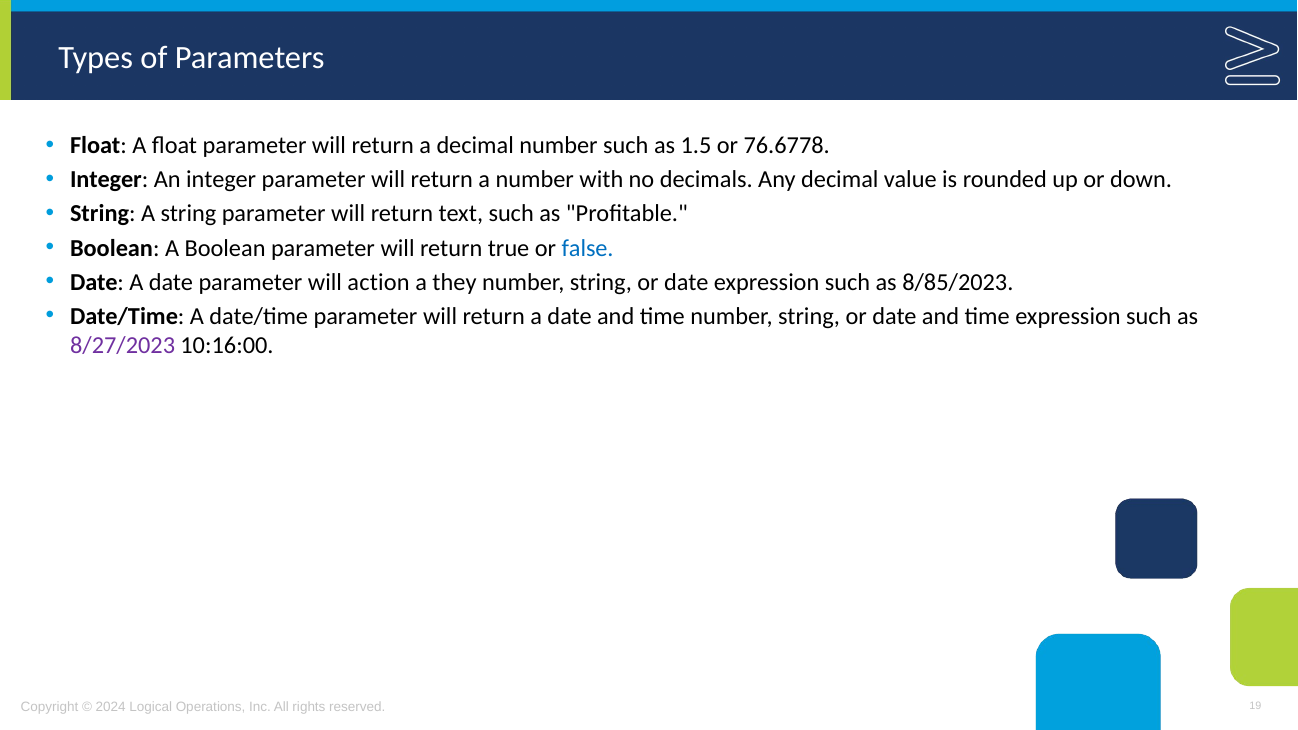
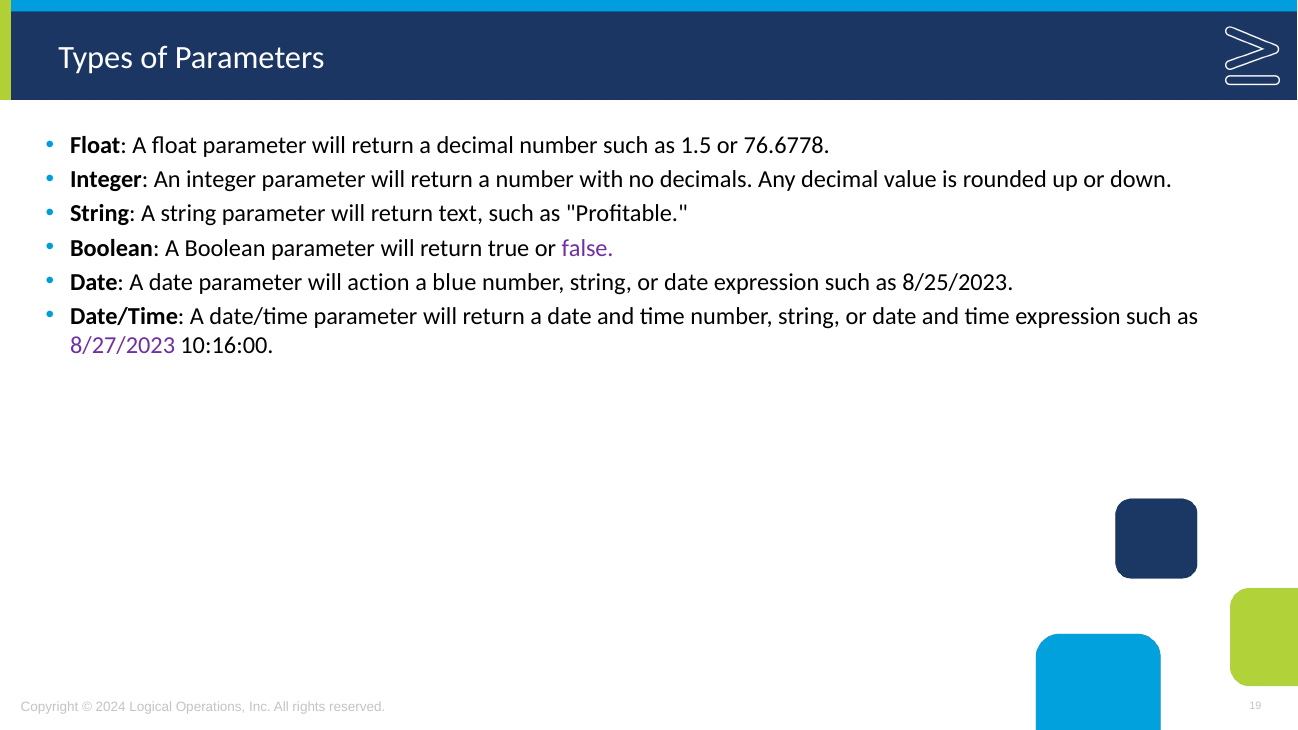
false colour: blue -> purple
they: they -> blue
8/85/2023: 8/85/2023 -> 8/25/2023
